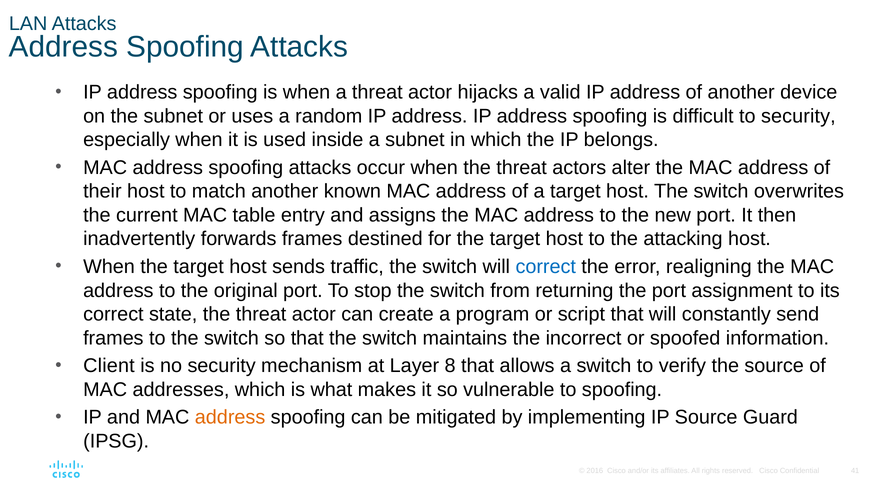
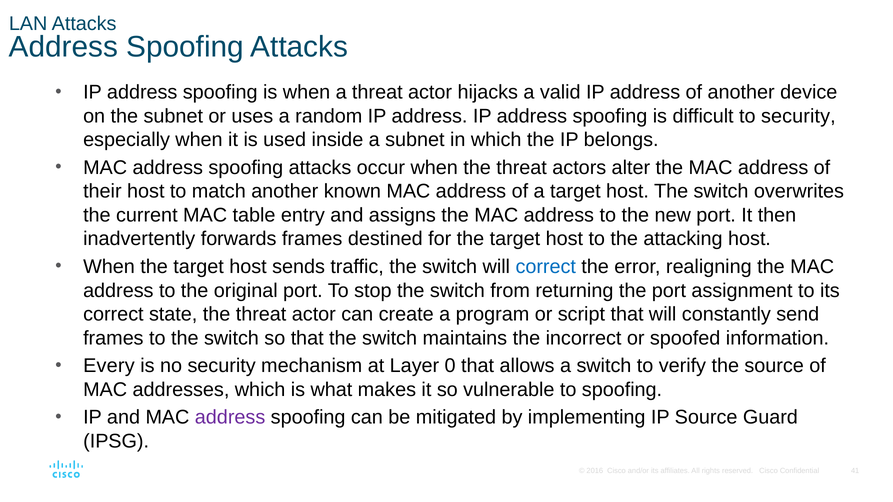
Client: Client -> Every
8: 8 -> 0
address at (230, 418) colour: orange -> purple
